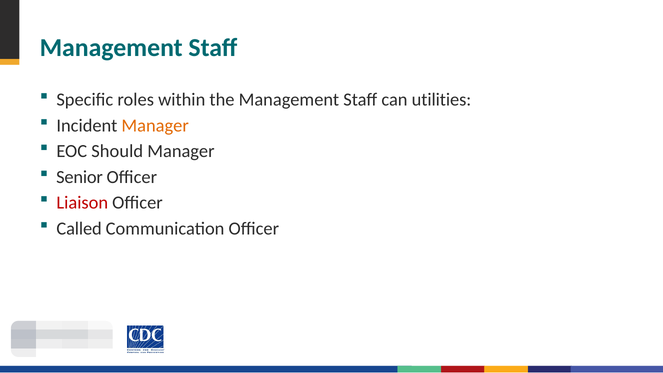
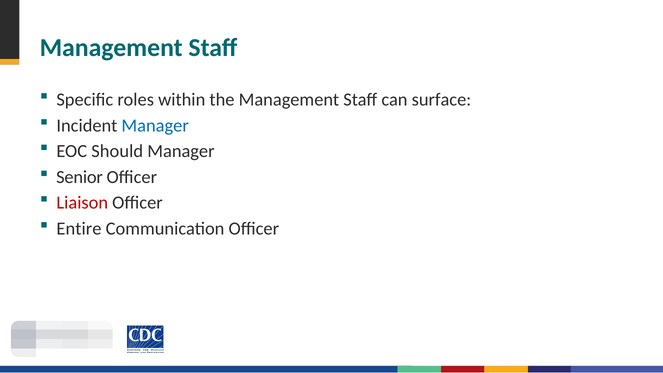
utilities: utilities -> surface
Manager at (155, 125) colour: orange -> blue
Called: Called -> Entire
